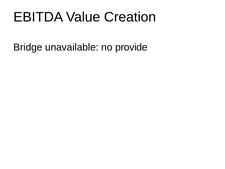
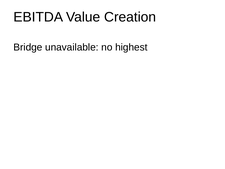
provide: provide -> highest
